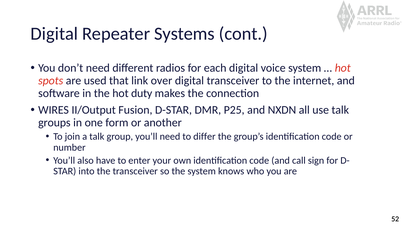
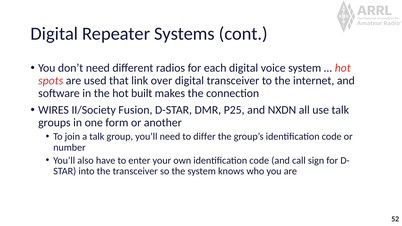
duty: duty -> built
II/Output: II/Output -> II/Society
